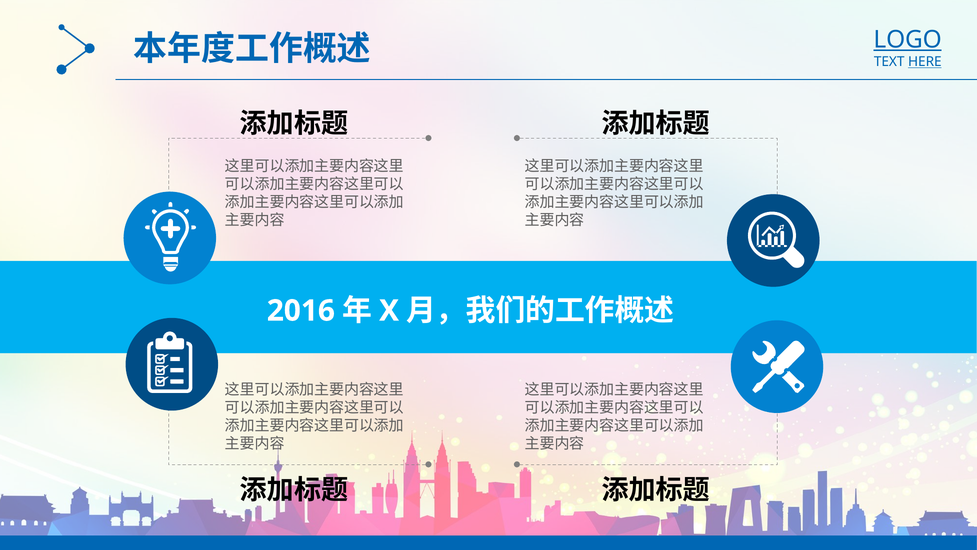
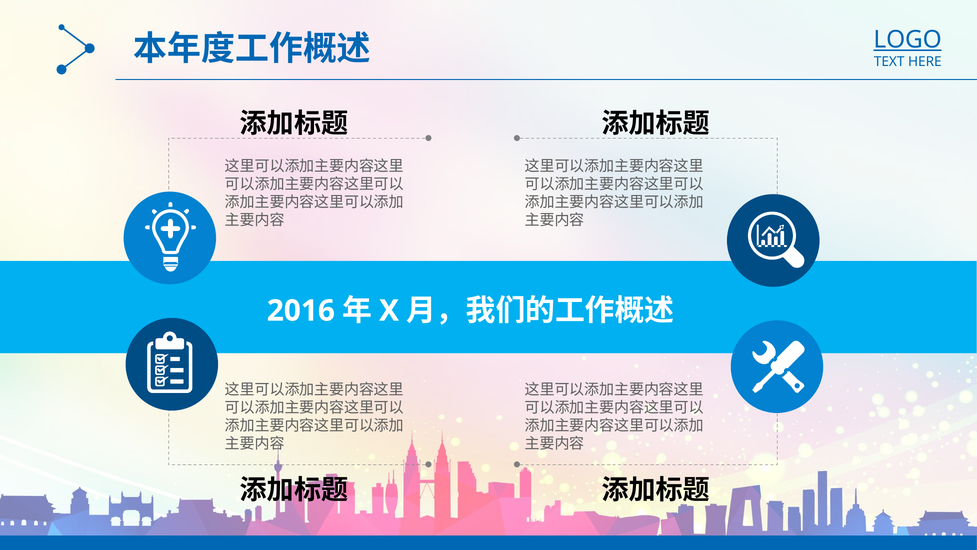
HERE underline: present -> none
